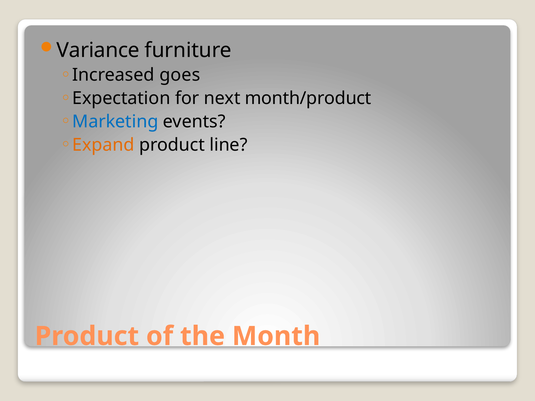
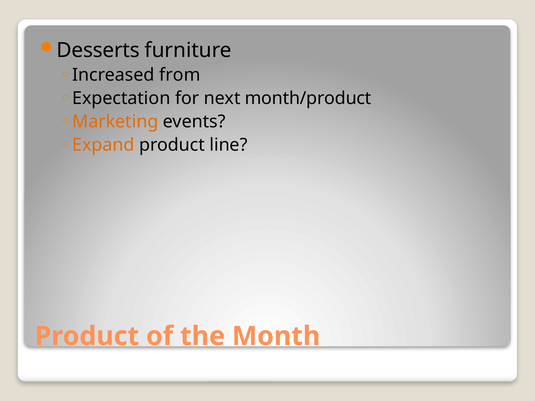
Variance: Variance -> Desserts
goes: goes -> from
Marketing colour: blue -> orange
